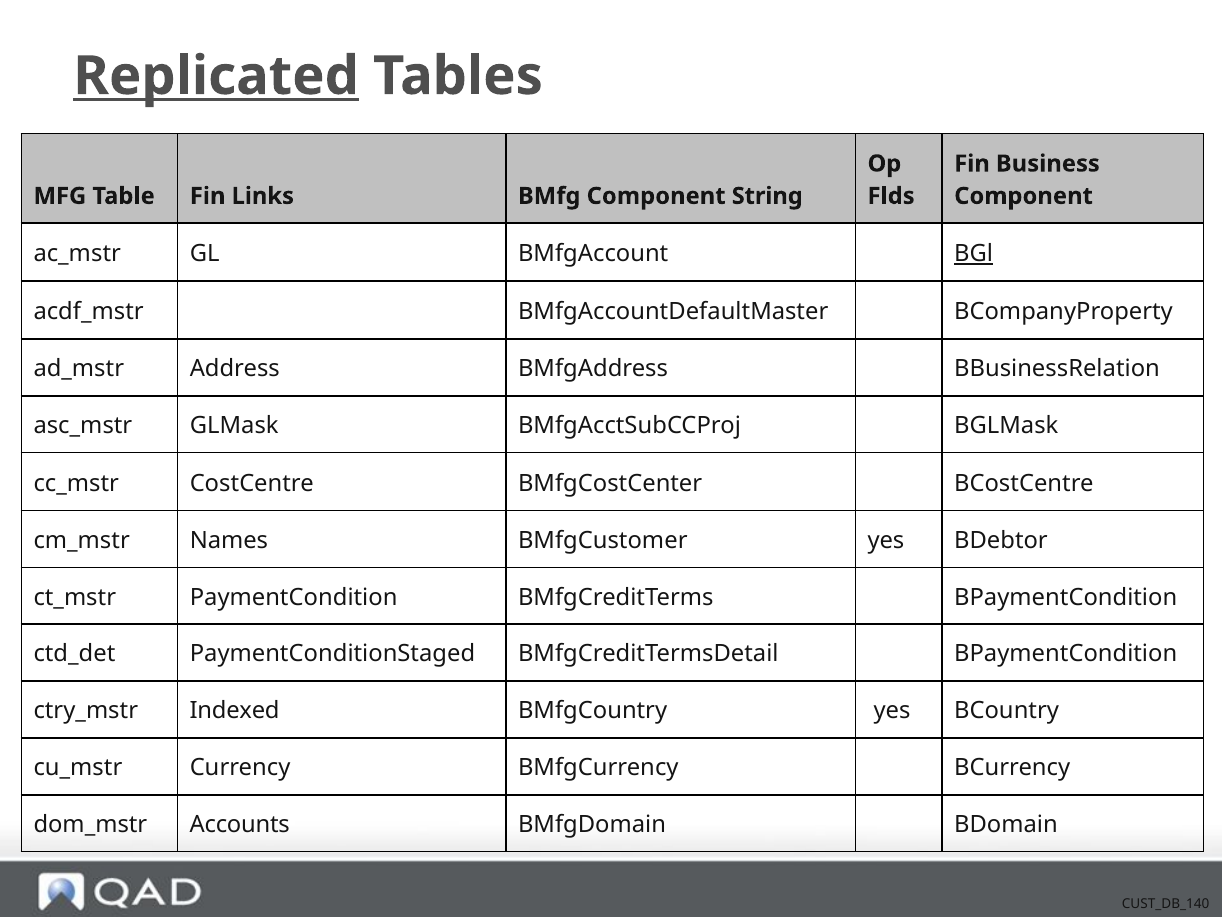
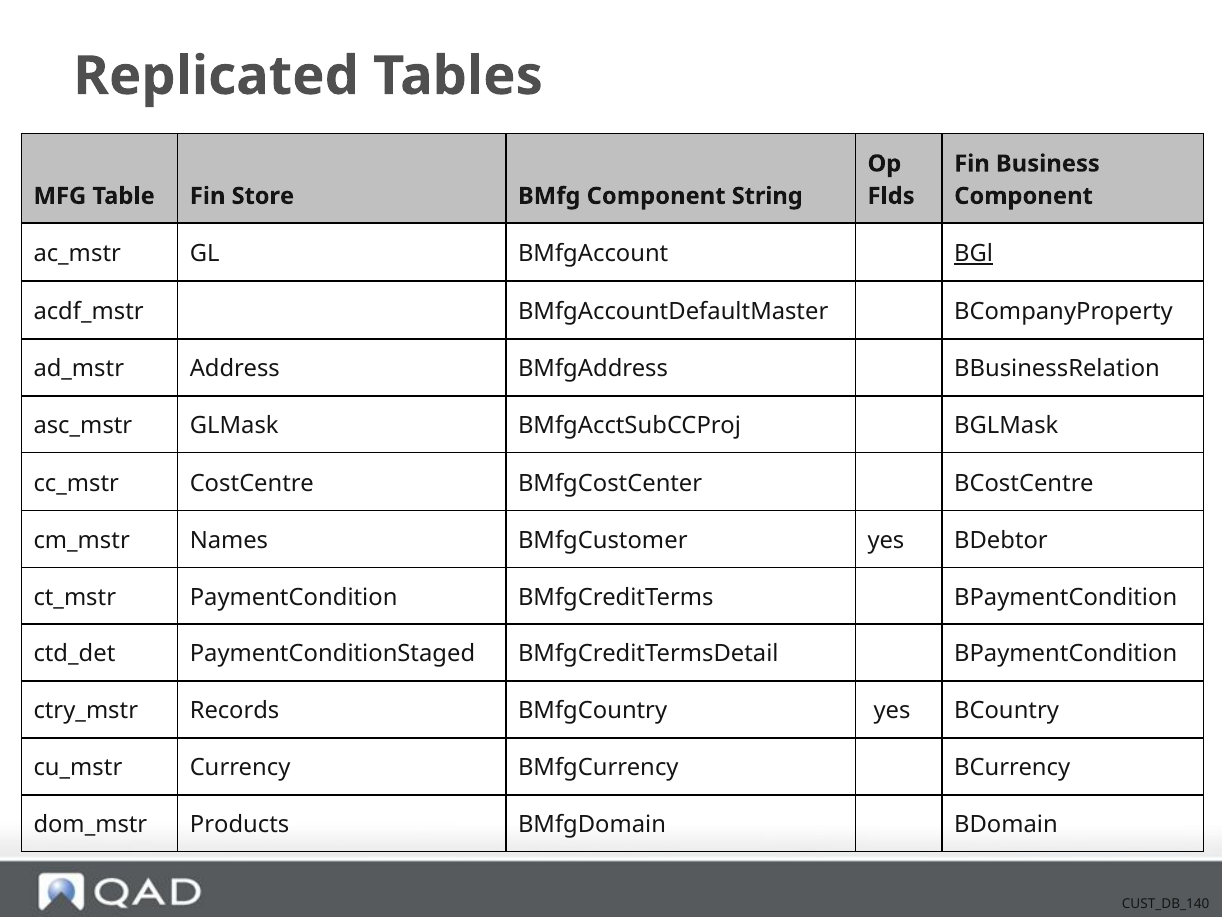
Replicated underline: present -> none
Links: Links -> Store
Indexed: Indexed -> Records
Accounts: Accounts -> Products
